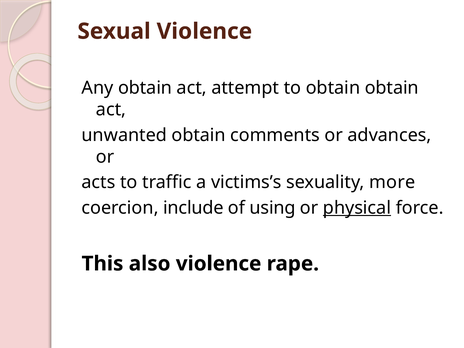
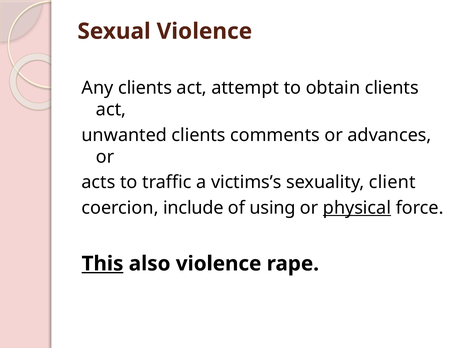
Any obtain: obtain -> clients
obtain obtain: obtain -> clients
unwanted obtain: obtain -> clients
more: more -> client
This underline: none -> present
